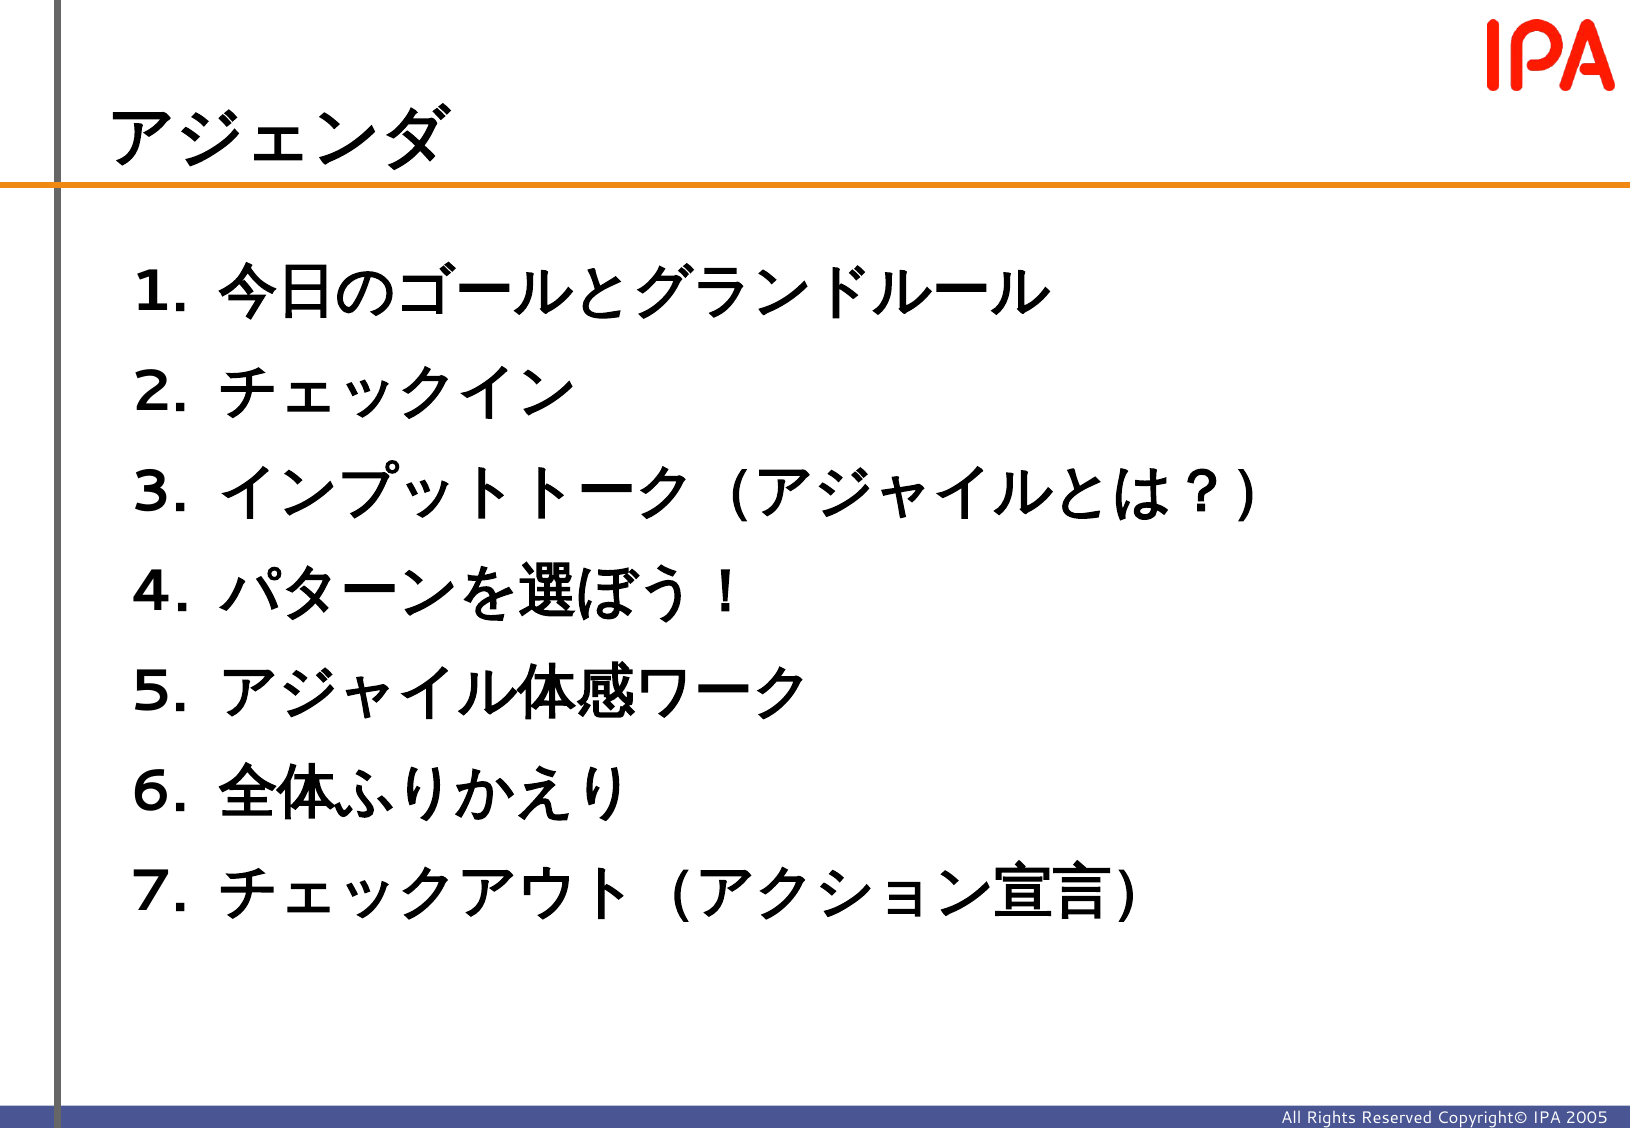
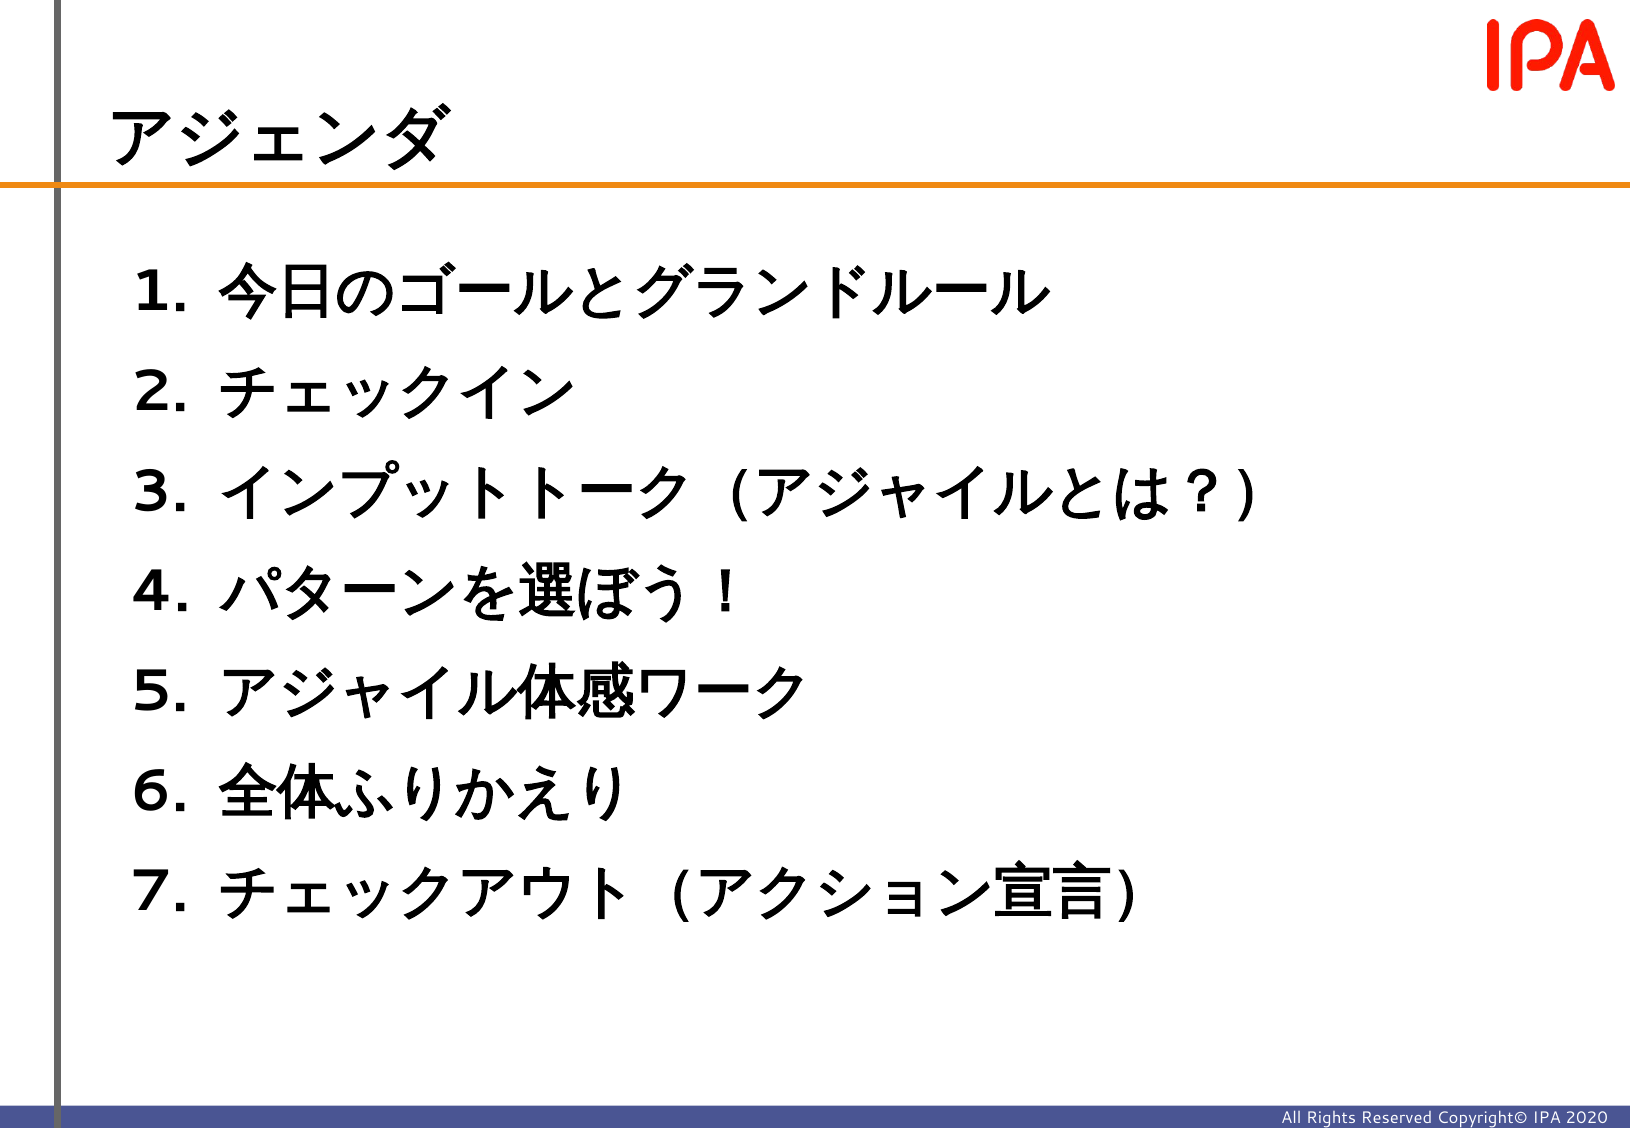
2005: 2005 -> 2020
